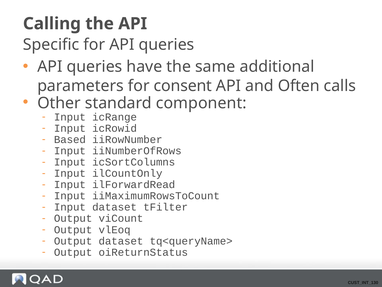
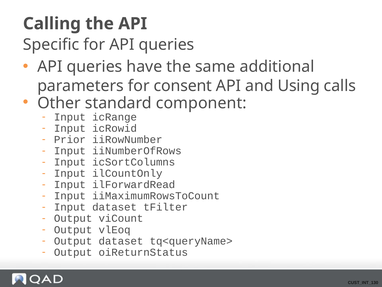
Often: Often -> Using
Based: Based -> Prior
